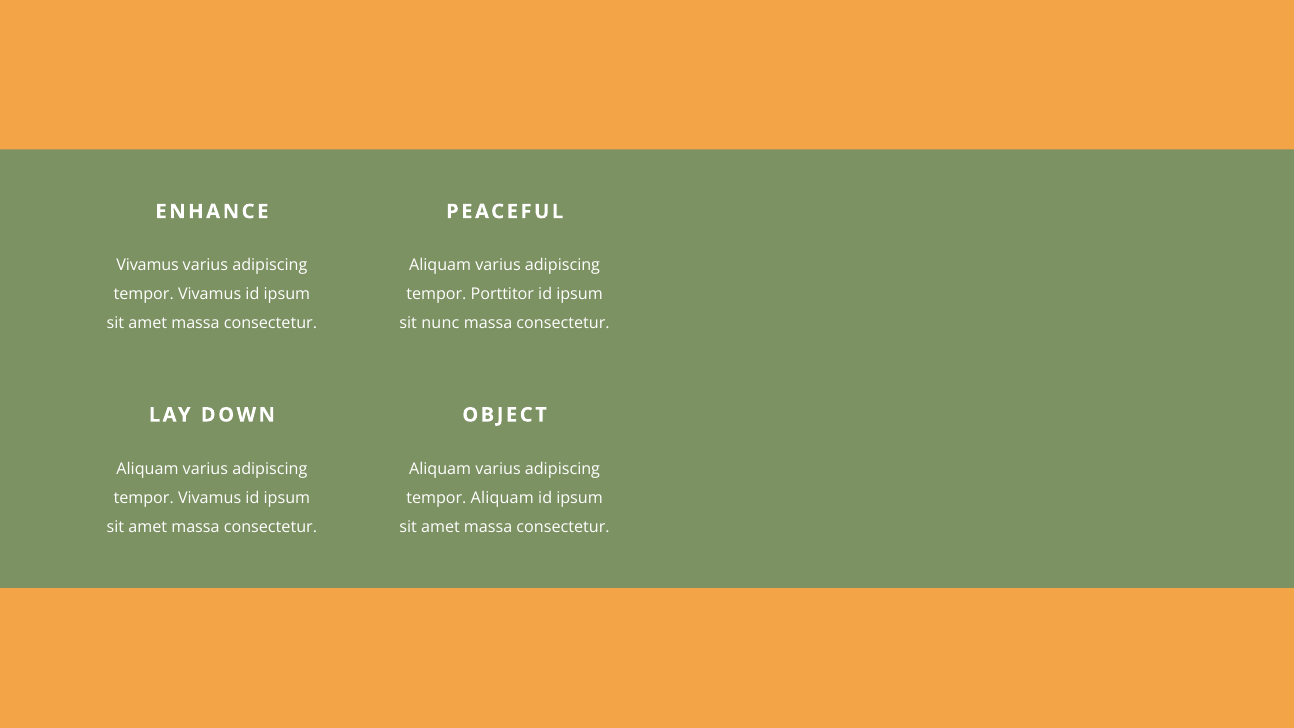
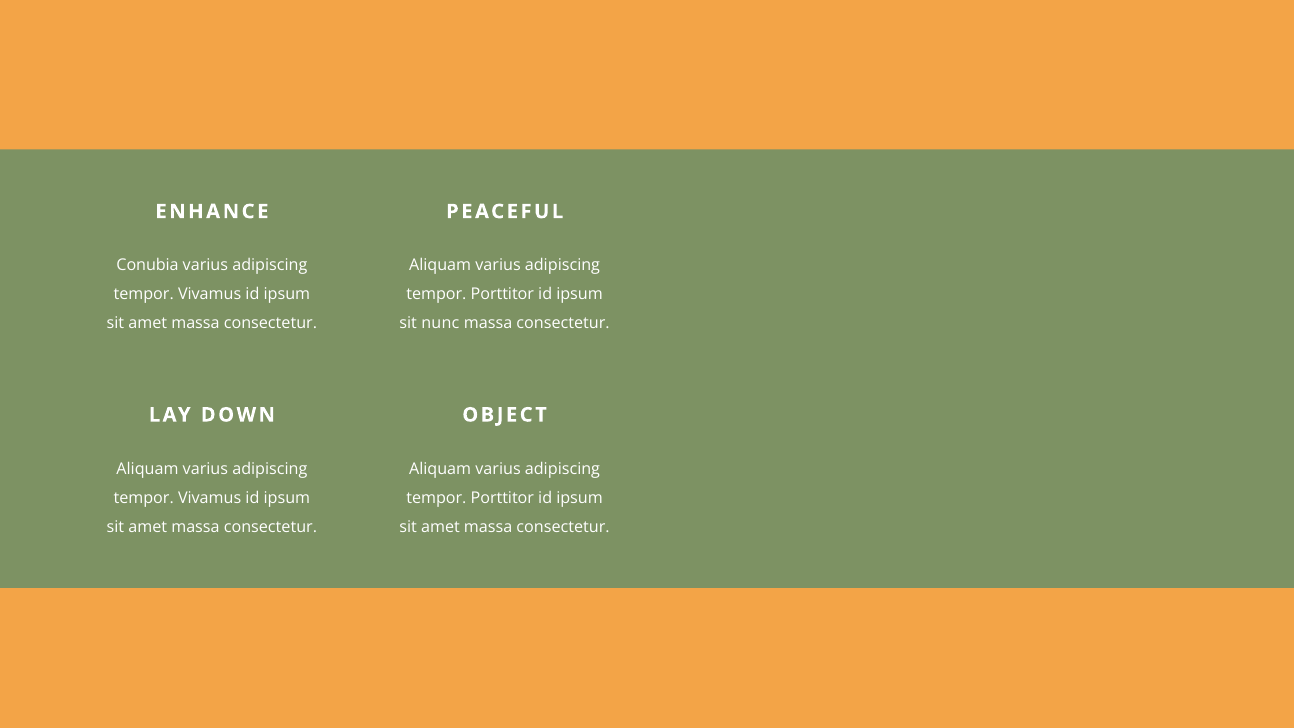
Vivamus at (148, 265): Vivamus -> Conubia
Aliquam at (502, 498): Aliquam -> Porttitor
